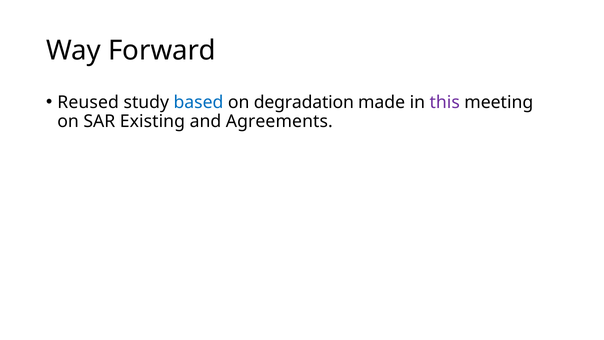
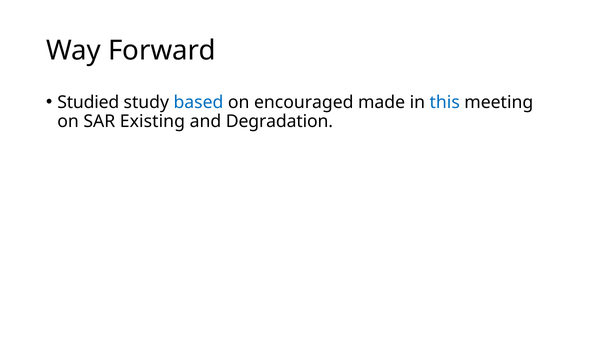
Reused: Reused -> Studied
degradation: degradation -> encouraged
this colour: purple -> blue
Agreements: Agreements -> Degradation
